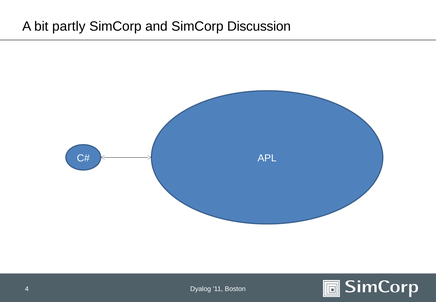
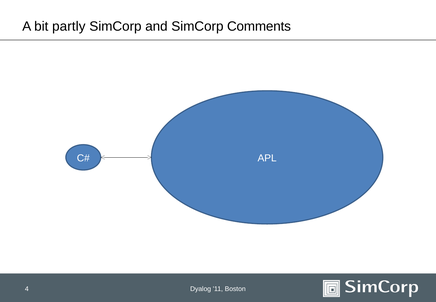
Discussion: Discussion -> Comments
